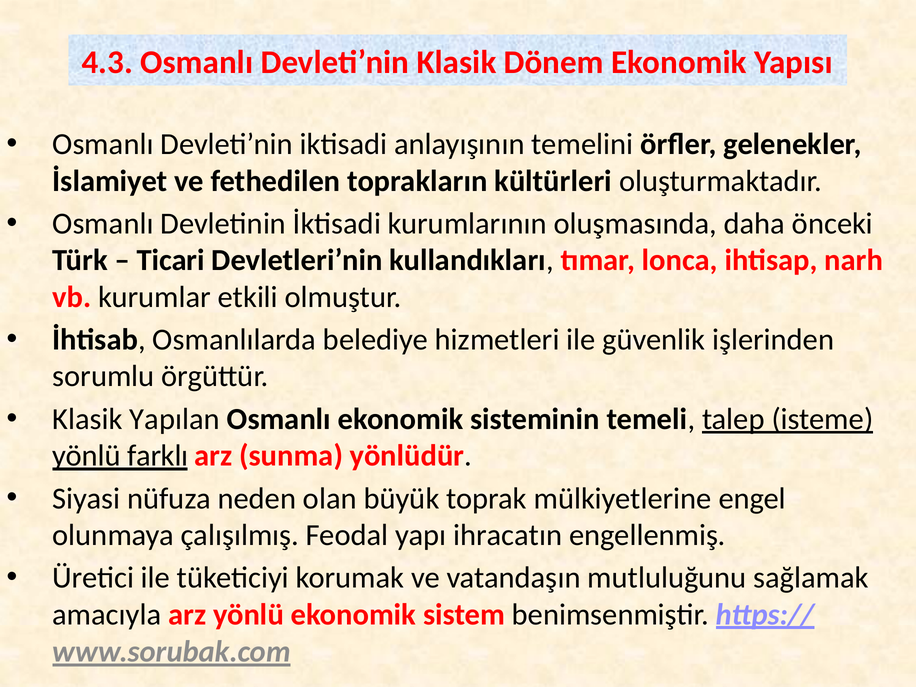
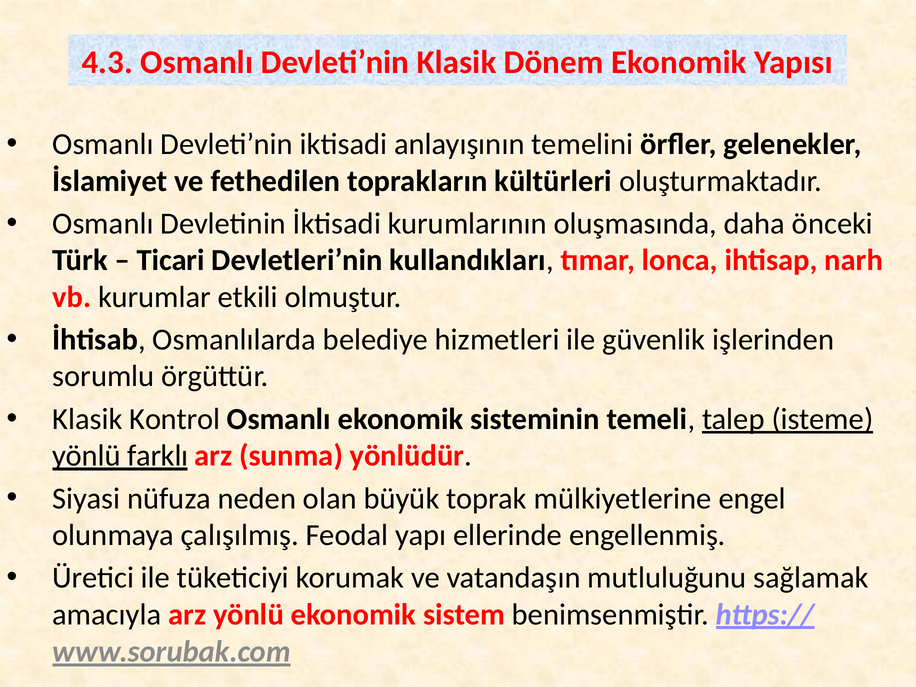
Yapılan: Yapılan -> Kontrol
ihracatın: ihracatın -> ellerinde
